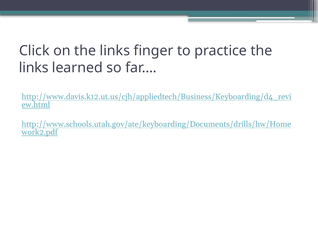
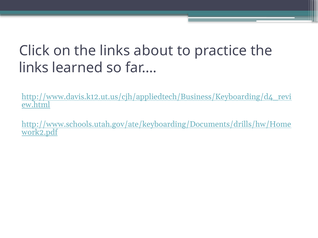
finger: finger -> about
